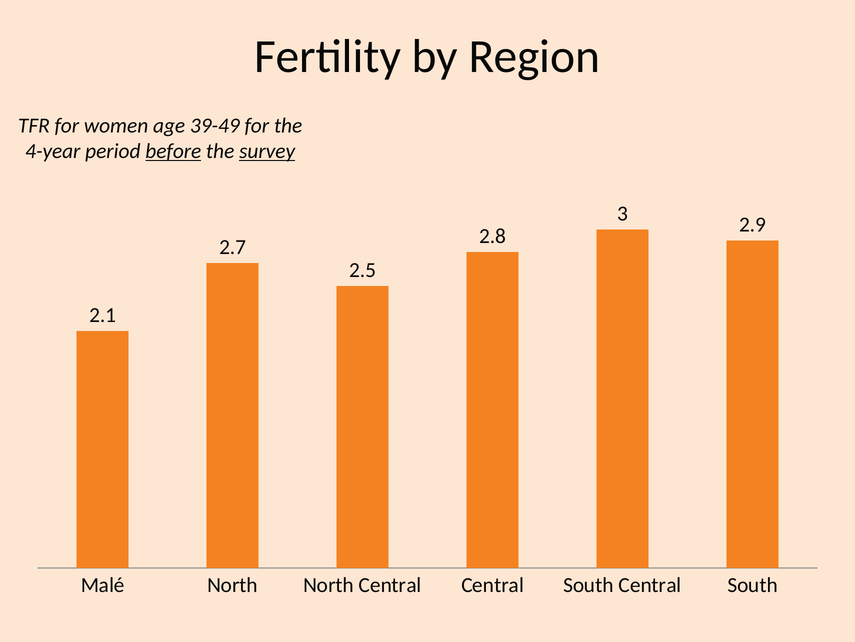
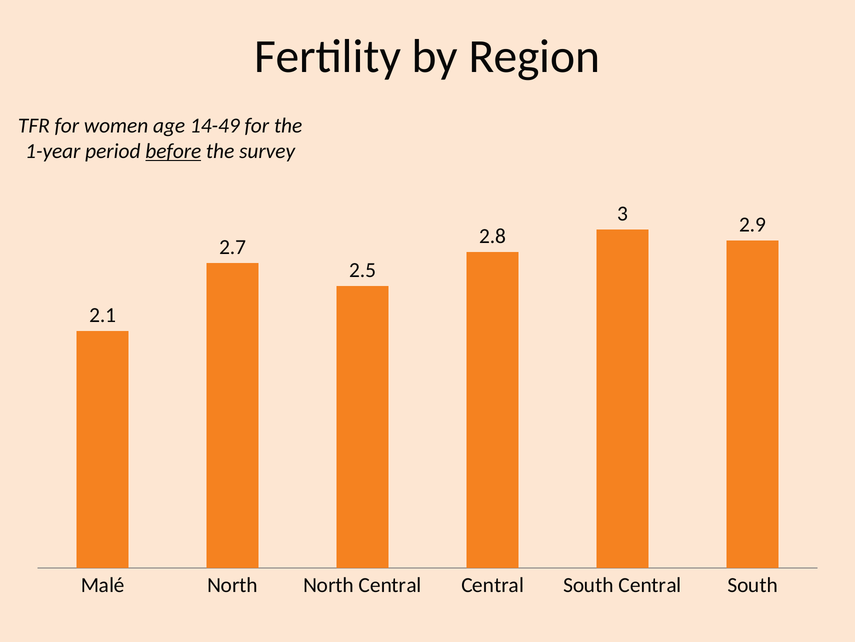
39-49: 39-49 -> 14-49
4-year: 4-year -> 1-year
survey underline: present -> none
